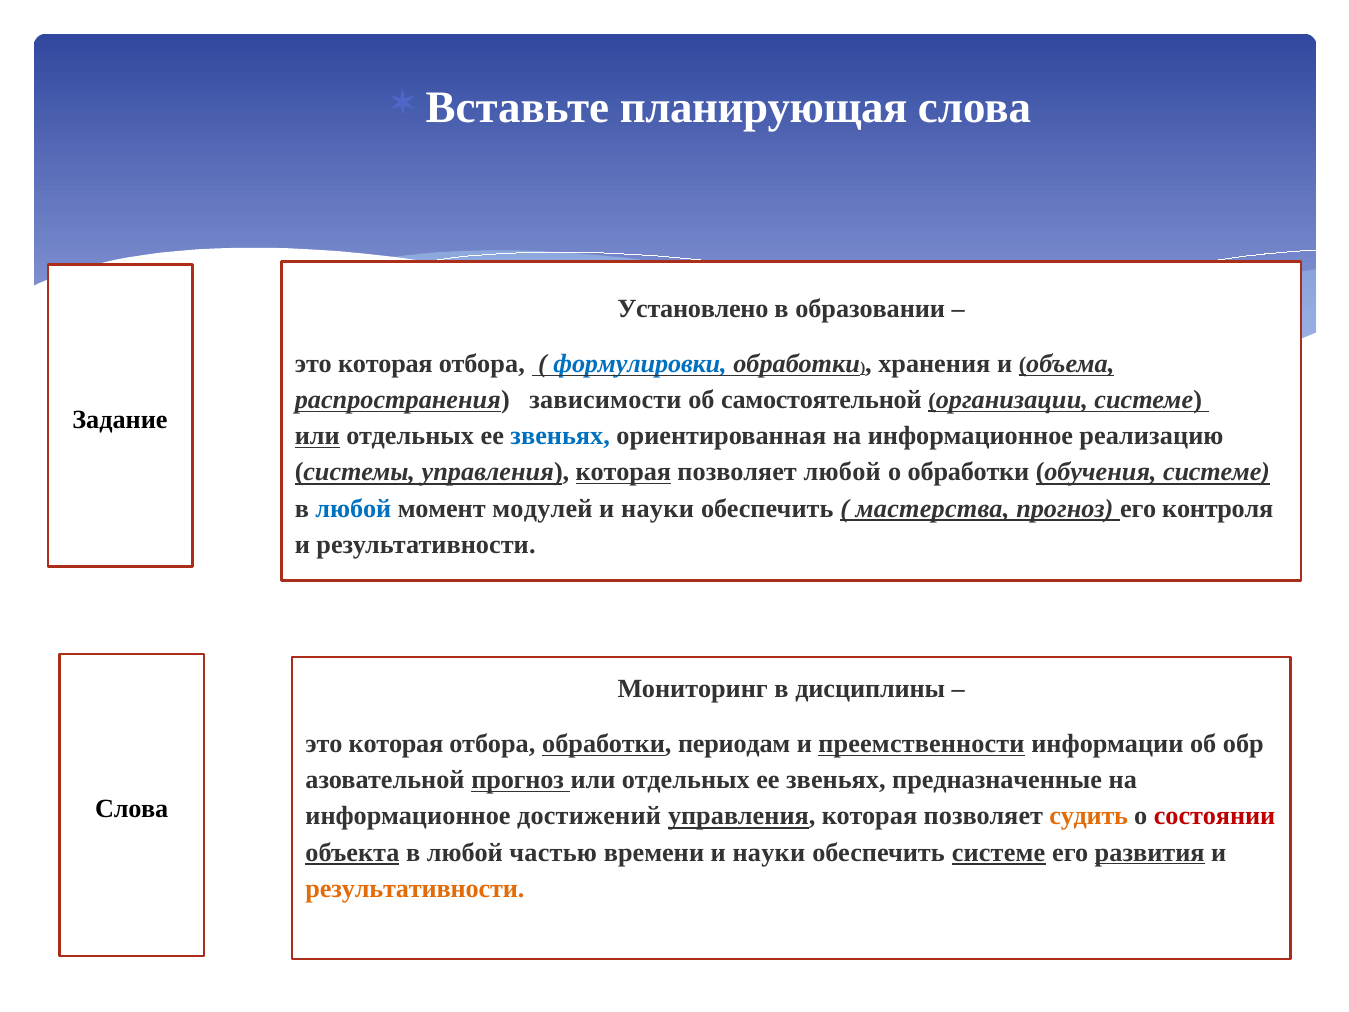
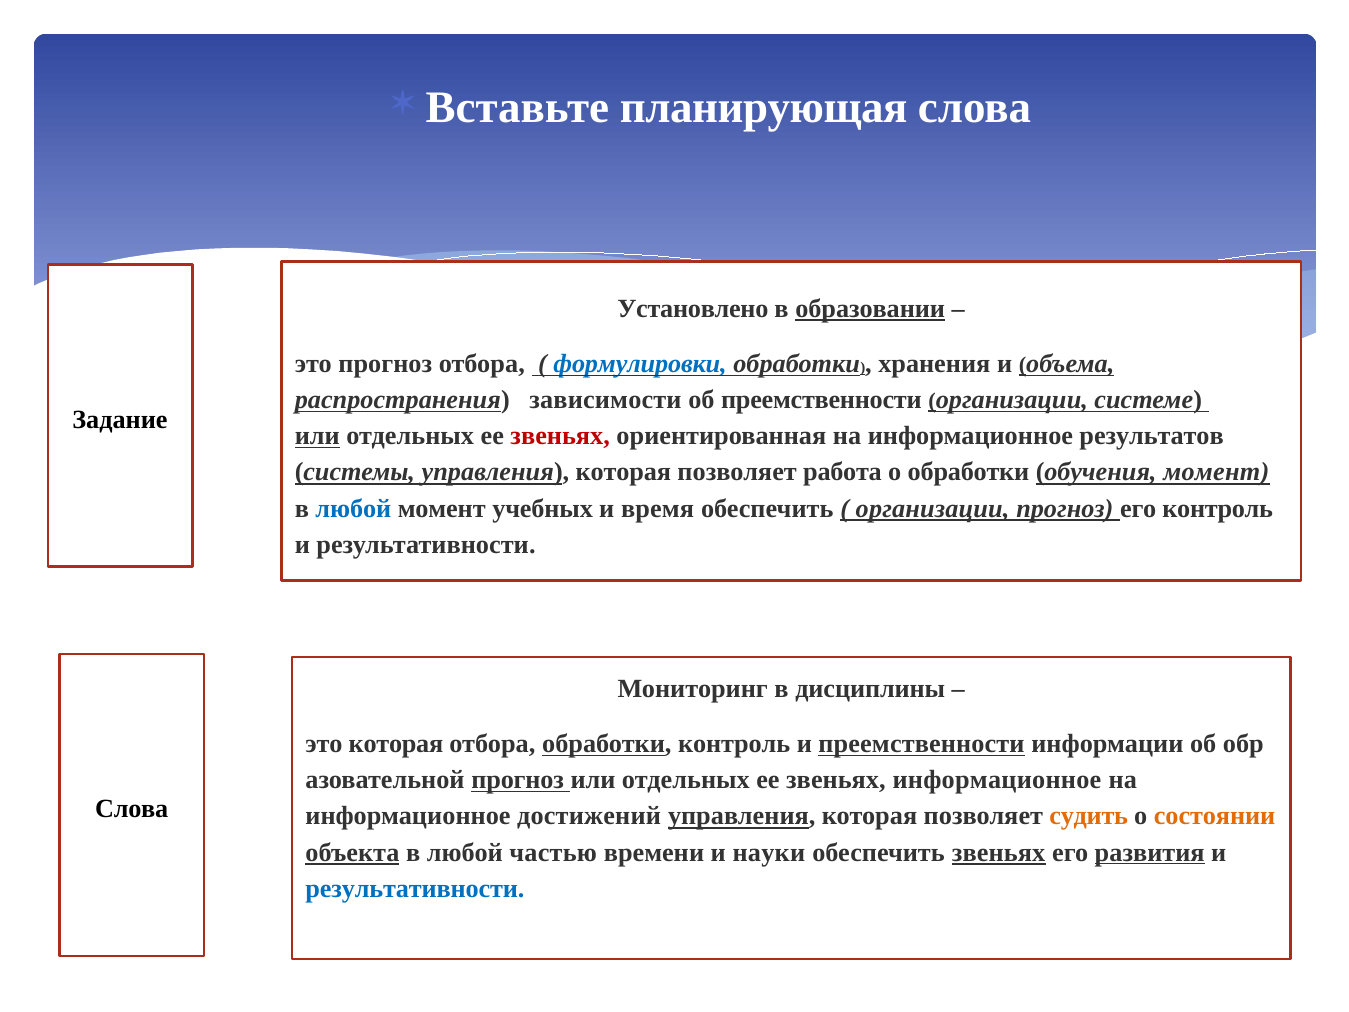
образовании underline: none -> present
которая at (385, 364): которая -> прогноз
об самостоятельной: самостоятельной -> преемственности
звеньях at (560, 436) colour: blue -> red
реализацию: реализацию -> результатов
которая at (623, 472) underline: present -> none
позволяет любой: любой -> работа
обучения системе: системе -> момент
модулей: модулей -> учебных
науки at (658, 508): науки -> время
мастерства at (933, 508): мастерства -> организации
его контроля: контроля -> контроль
обработки периодам: периодам -> контроль
звеньях предназначенные: предназначенные -> информационное
состоянии colour: red -> orange
обеспечить системе: системе -> звеньях
результативности at (415, 888) colour: orange -> blue
